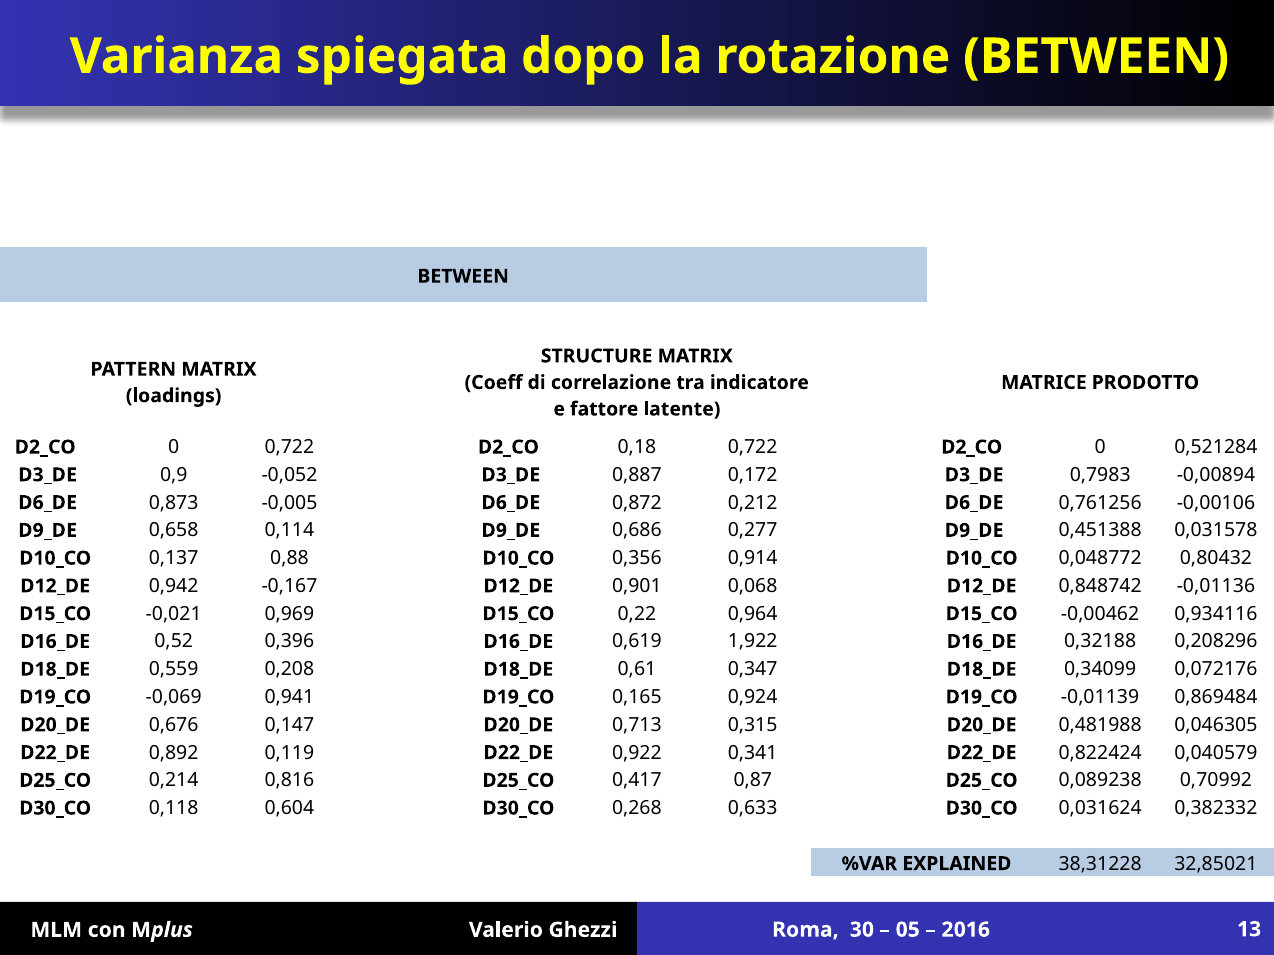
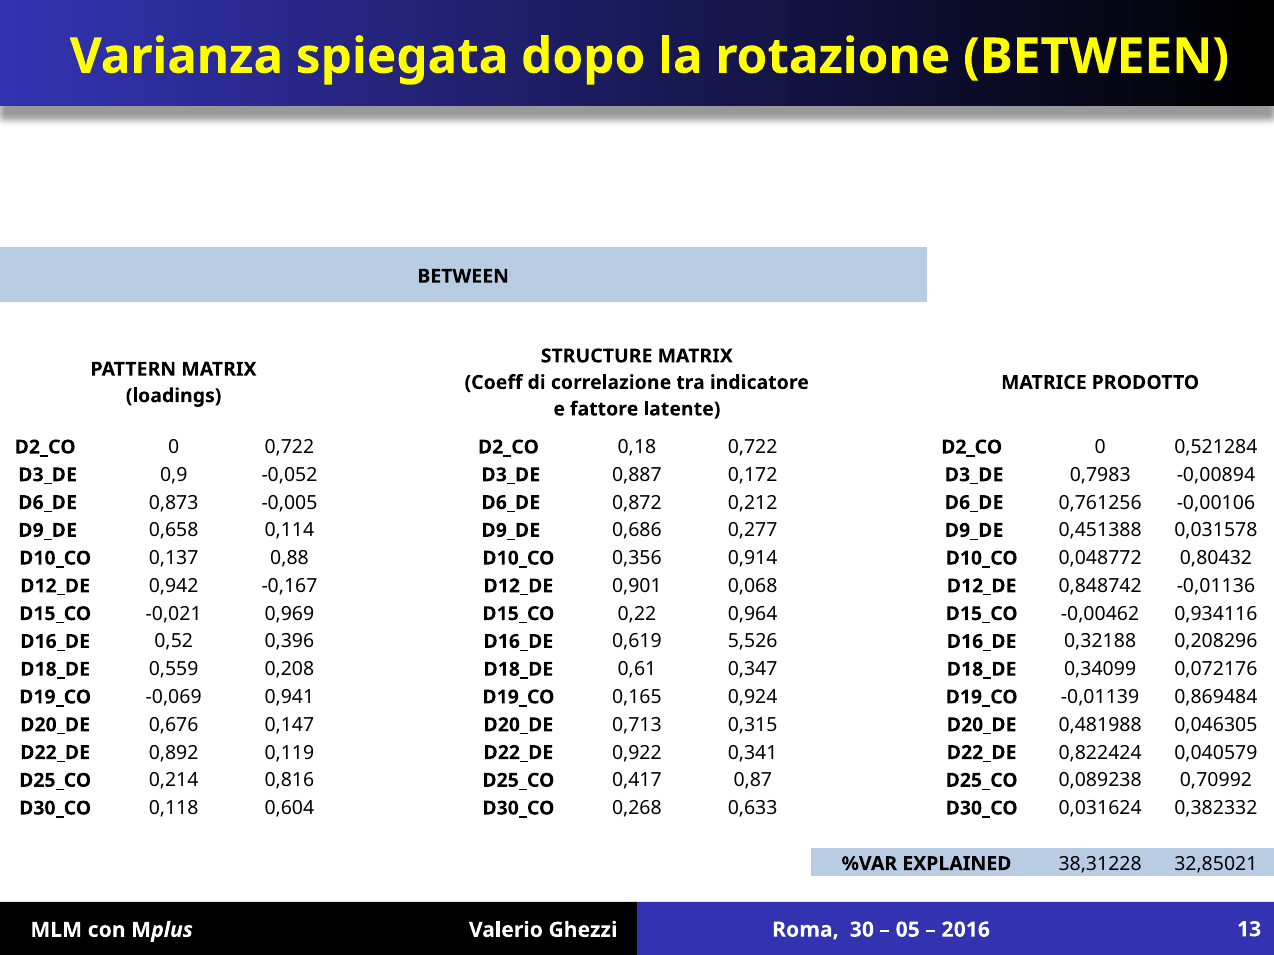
1,922: 1,922 -> 5,526
